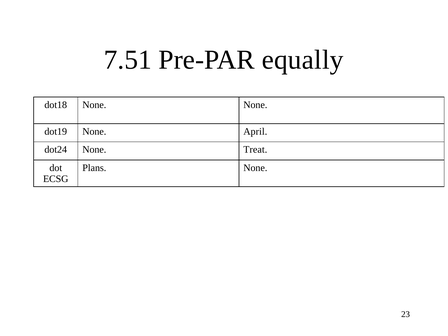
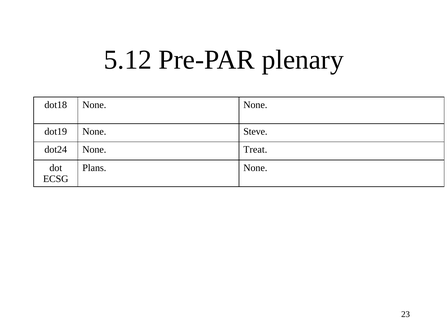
7.51: 7.51 -> 5.12
equally: equally -> plenary
April: April -> Steve
